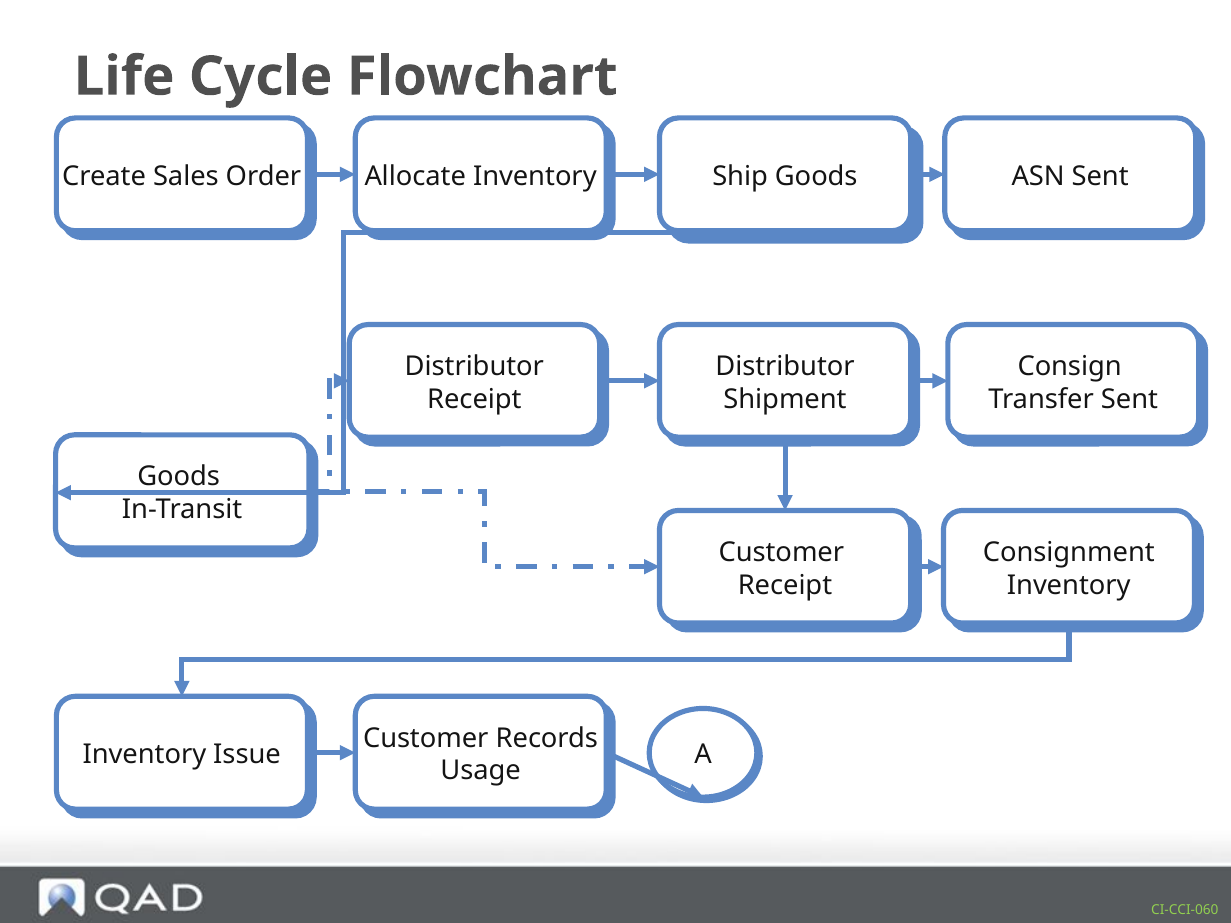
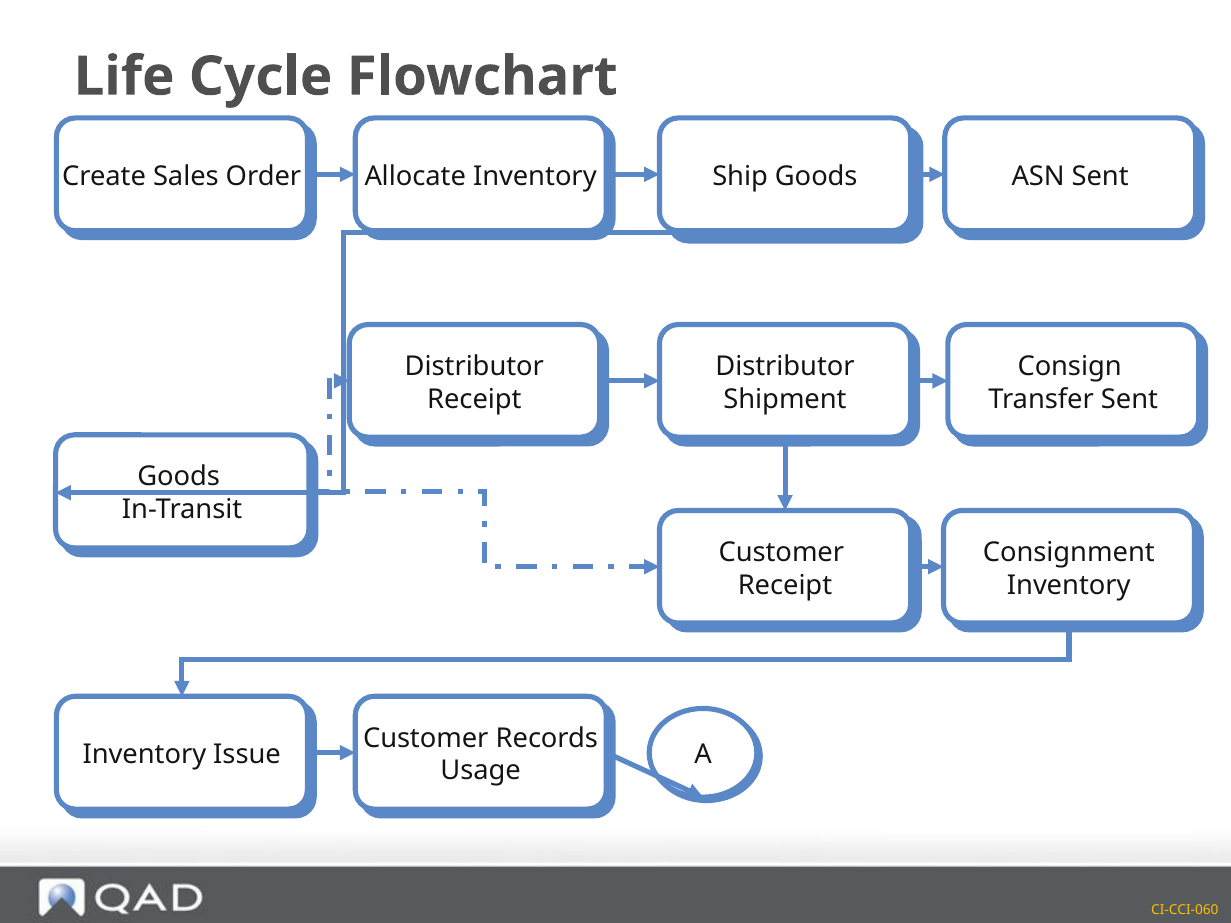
CI-CCI-060 colour: light green -> yellow
